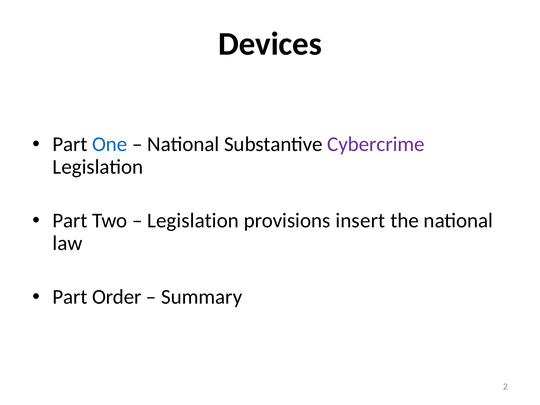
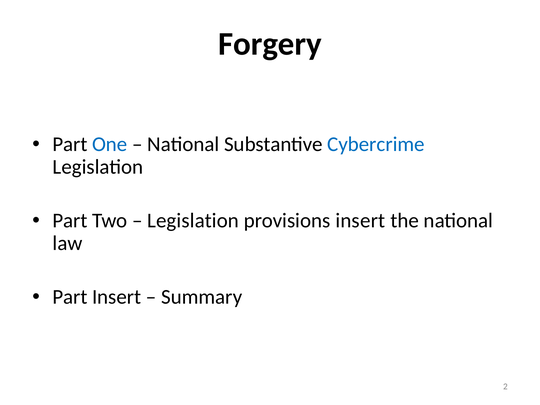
Devices: Devices -> Forgery
Cybercrime colour: purple -> blue
Part Order: Order -> Insert
